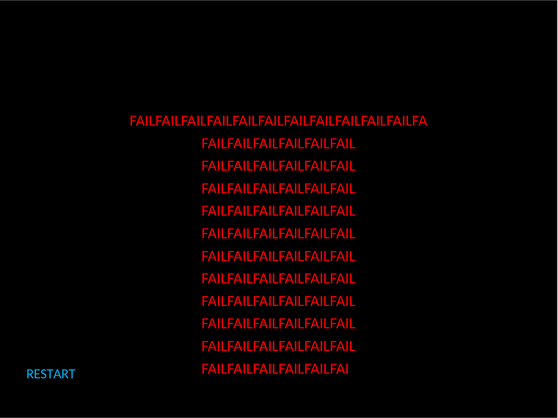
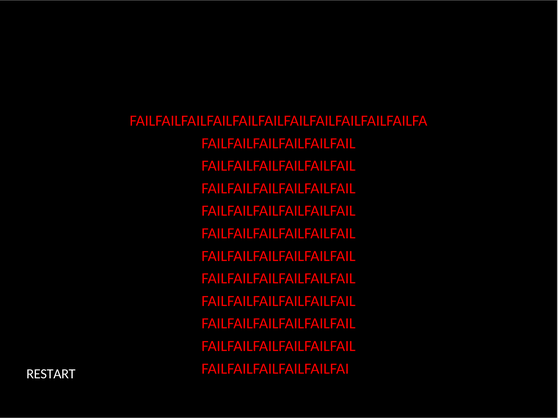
RESTART colour: light blue -> white
